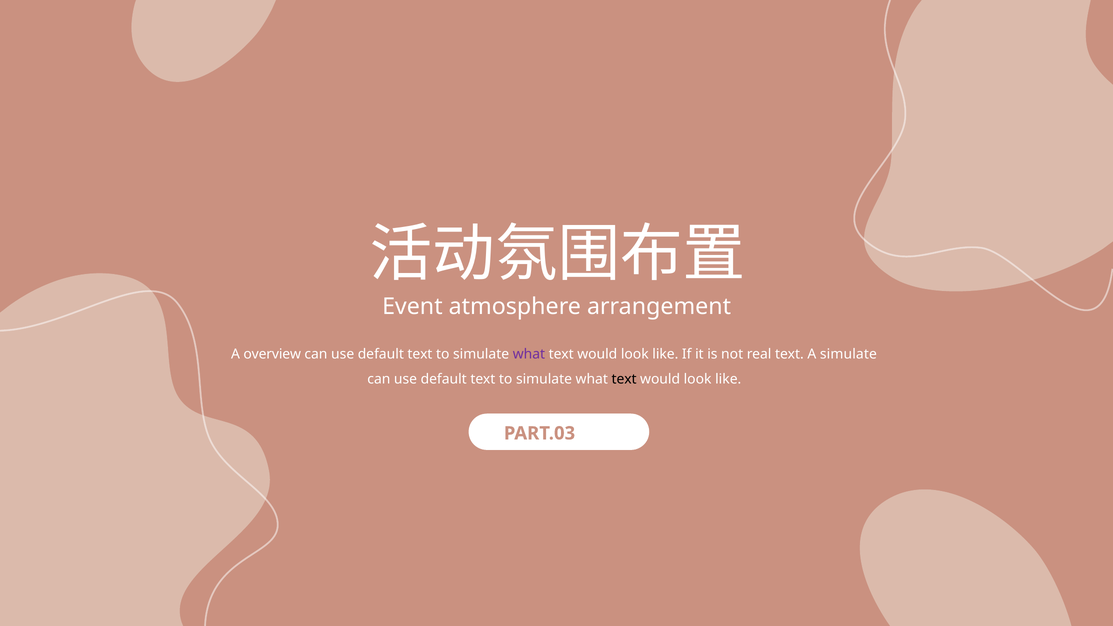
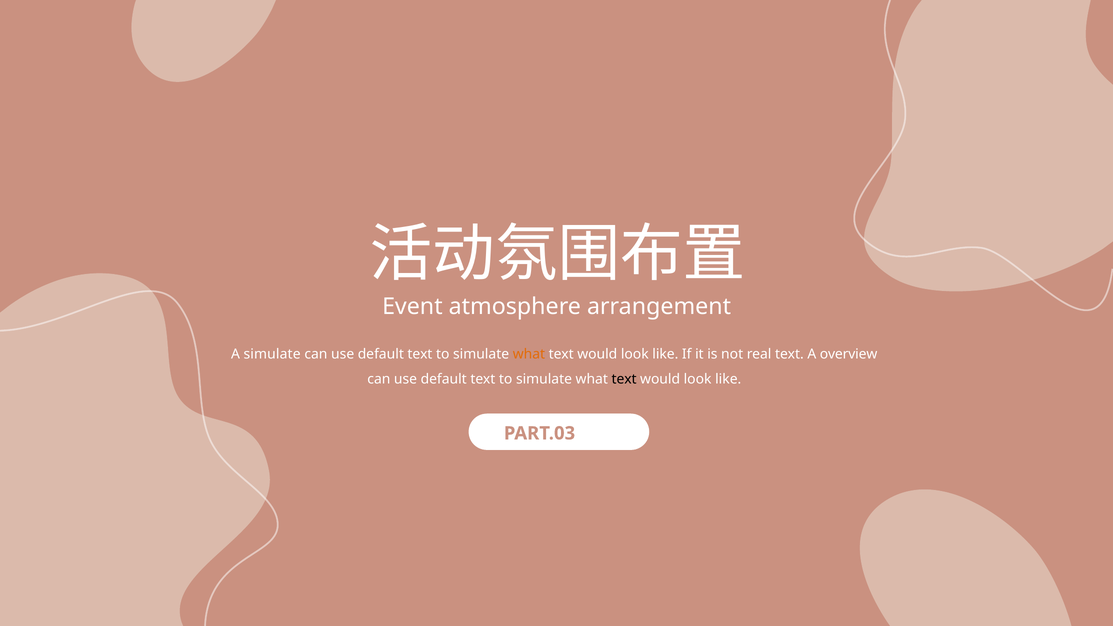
A overview: overview -> simulate
what at (529, 354) colour: purple -> orange
A simulate: simulate -> overview
